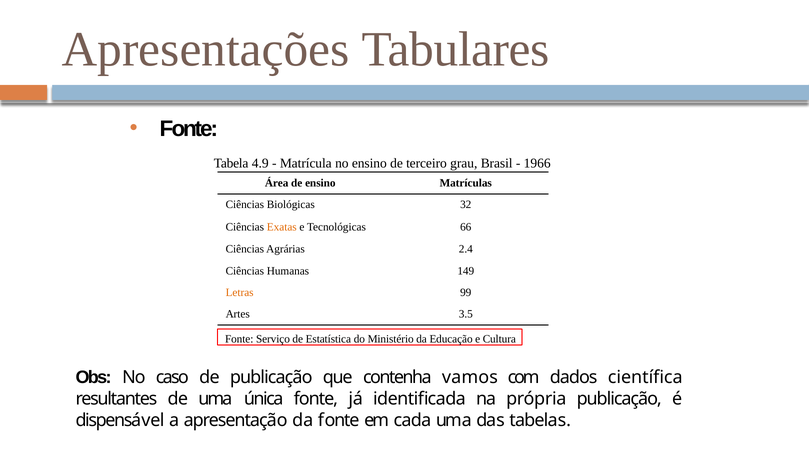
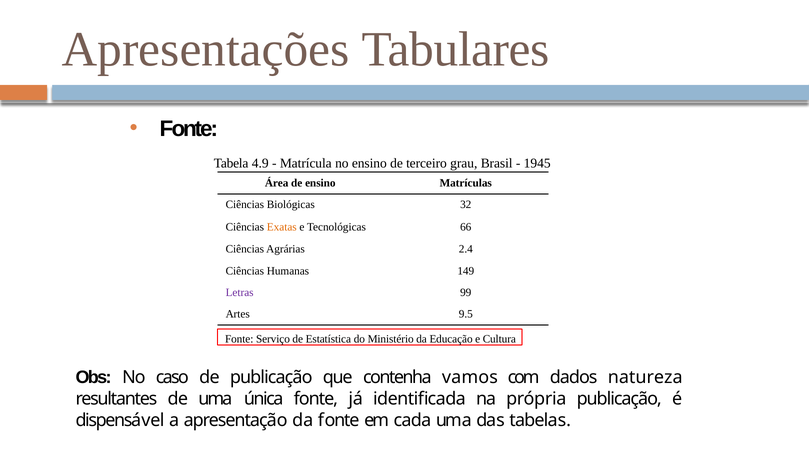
1966: 1966 -> 1945
Letras colour: orange -> purple
3.5: 3.5 -> 9.5
científica: científica -> natureza
